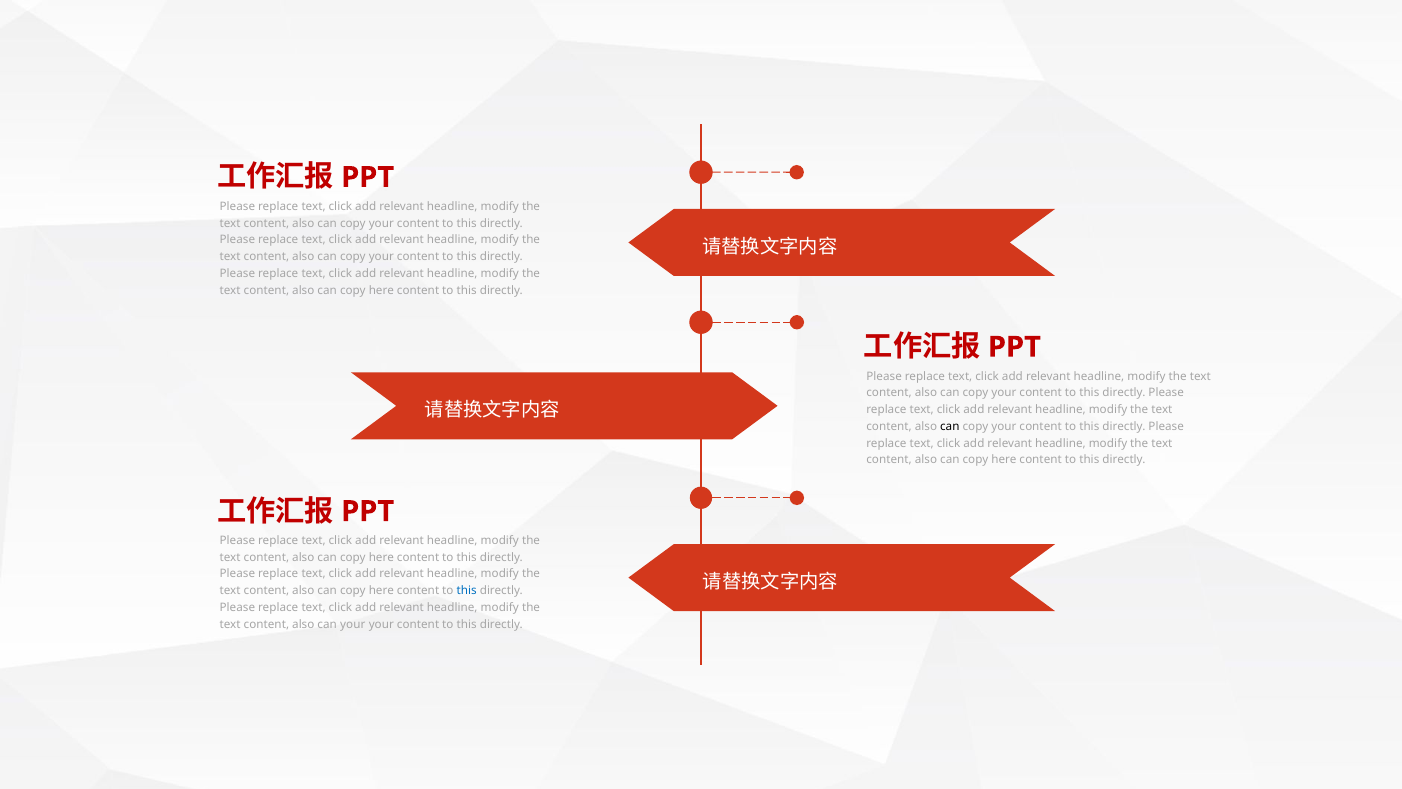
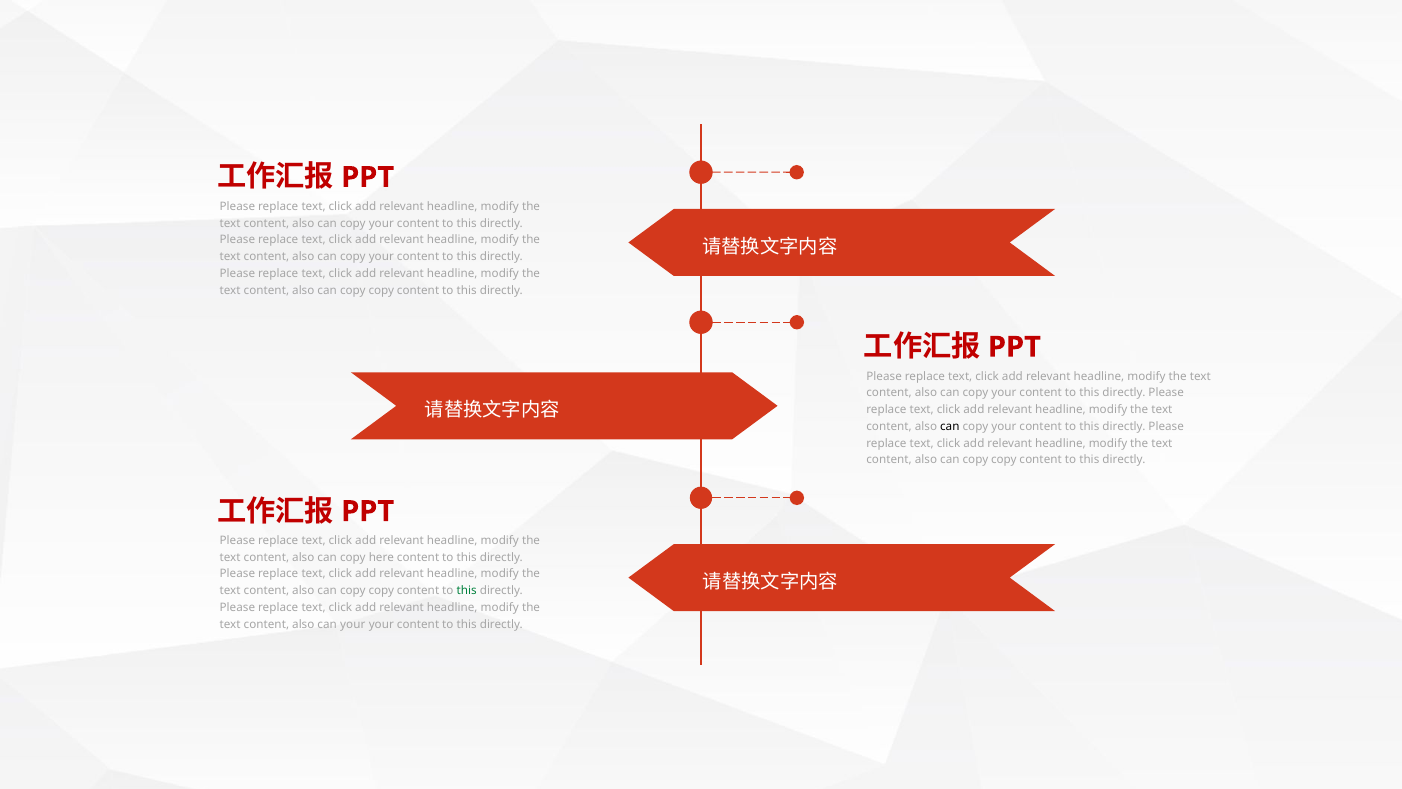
here at (381, 290): here -> copy
here at (1004, 460): here -> copy
here at (381, 591): here -> copy
this at (467, 591) colour: blue -> green
